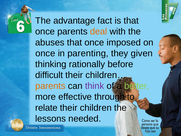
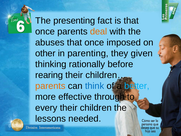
advantage: advantage -> presenting
once at (45, 53): once -> other
difficult: difficult -> rearing
think colour: purple -> blue
better colour: light green -> light blue
relate: relate -> every
